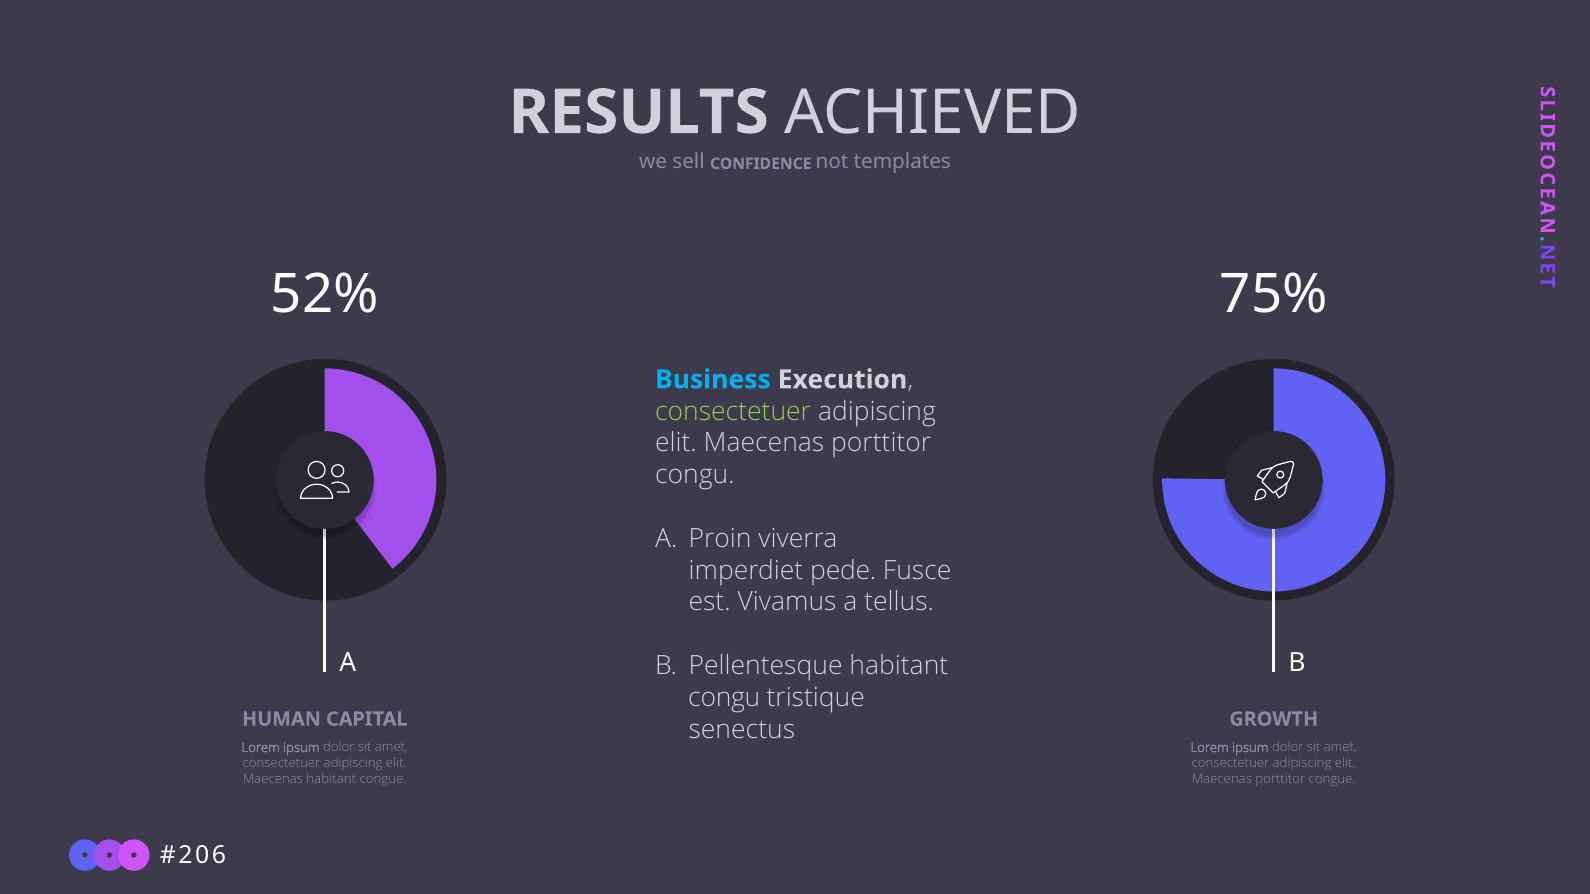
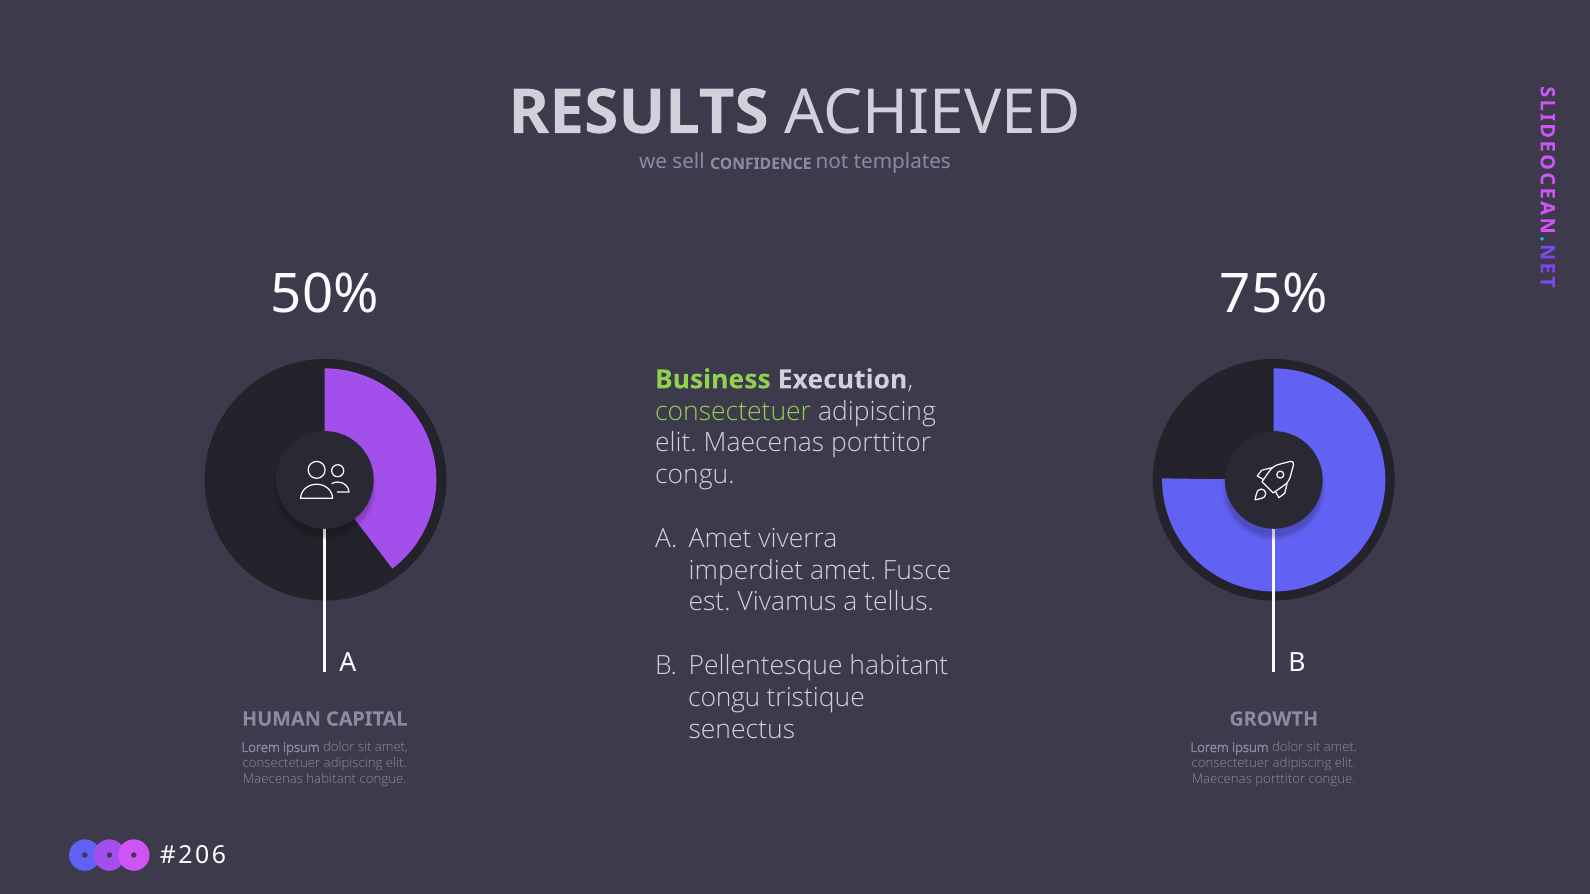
52%: 52% -> 50%
Business colour: light blue -> light green
A Proin: Proin -> Amet
imperdiet pede: pede -> amet
